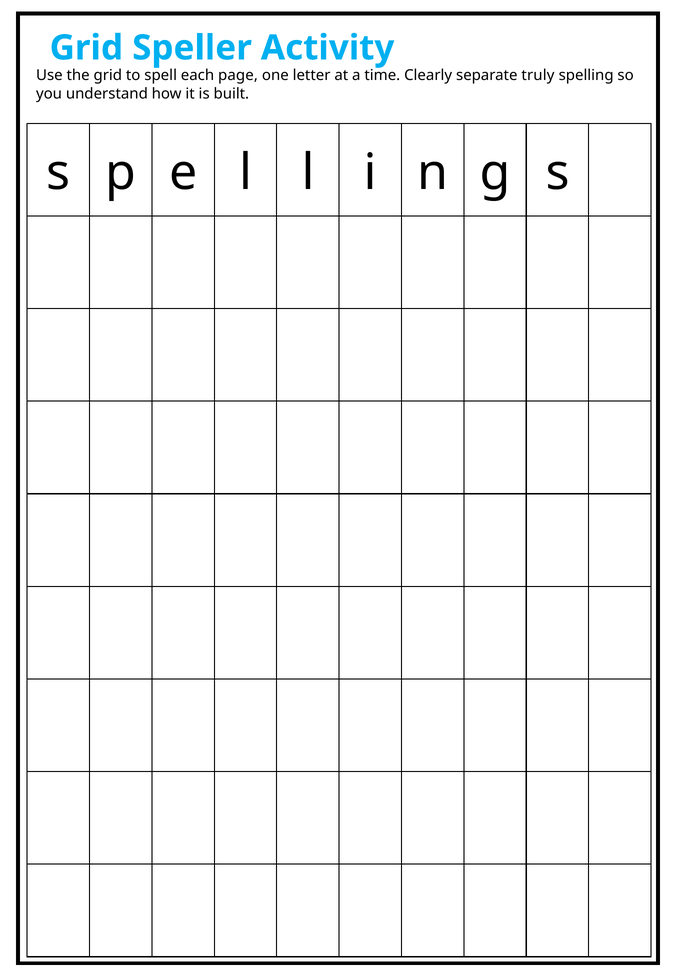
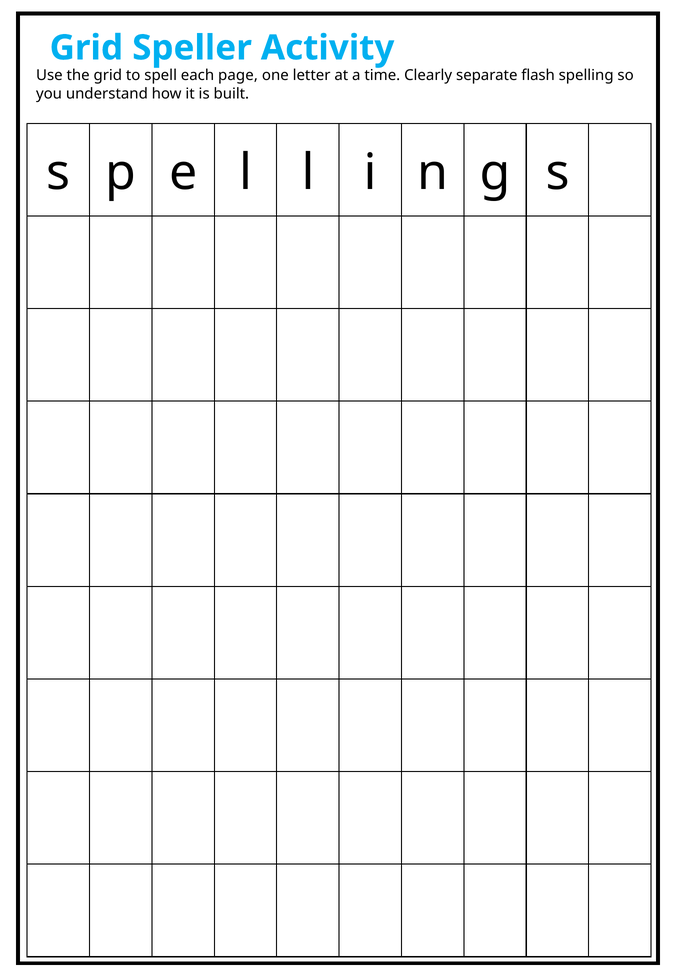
truly: truly -> flash
